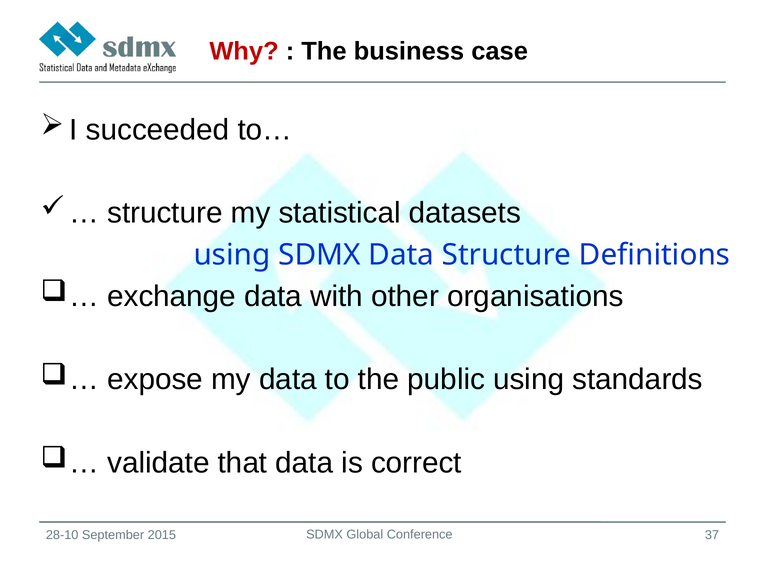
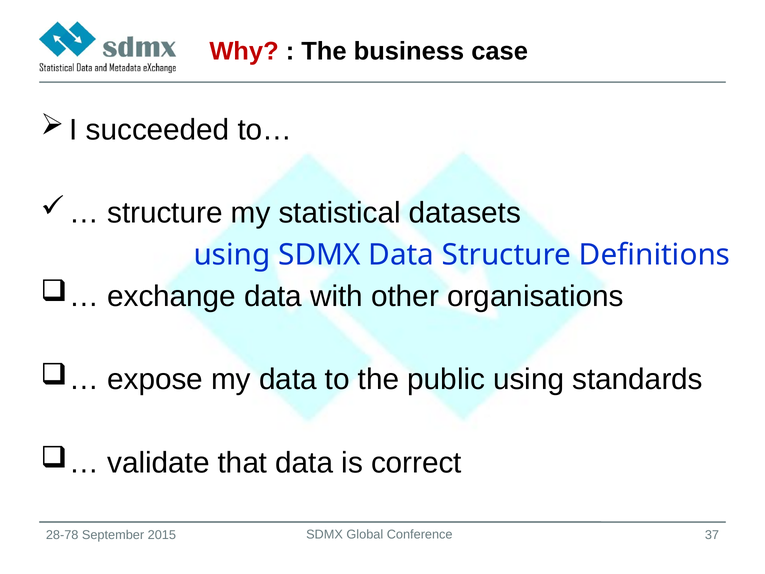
28-10: 28-10 -> 28-78
